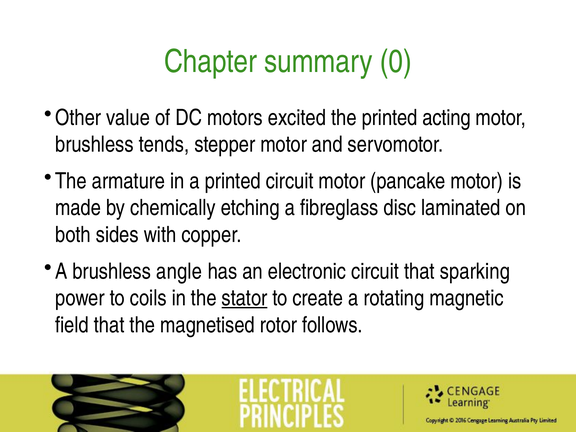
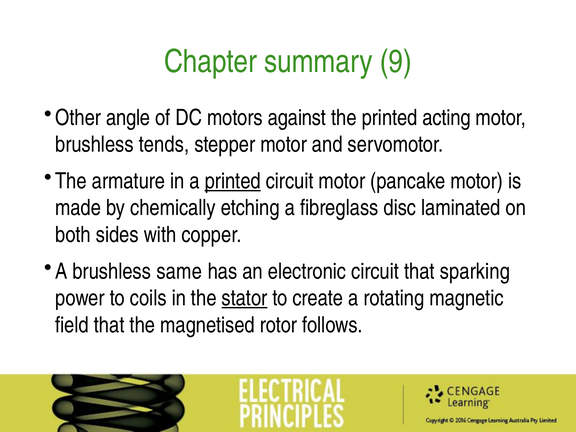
0: 0 -> 9
value: value -> angle
excited: excited -> against
printed at (233, 181) underline: none -> present
angle: angle -> same
